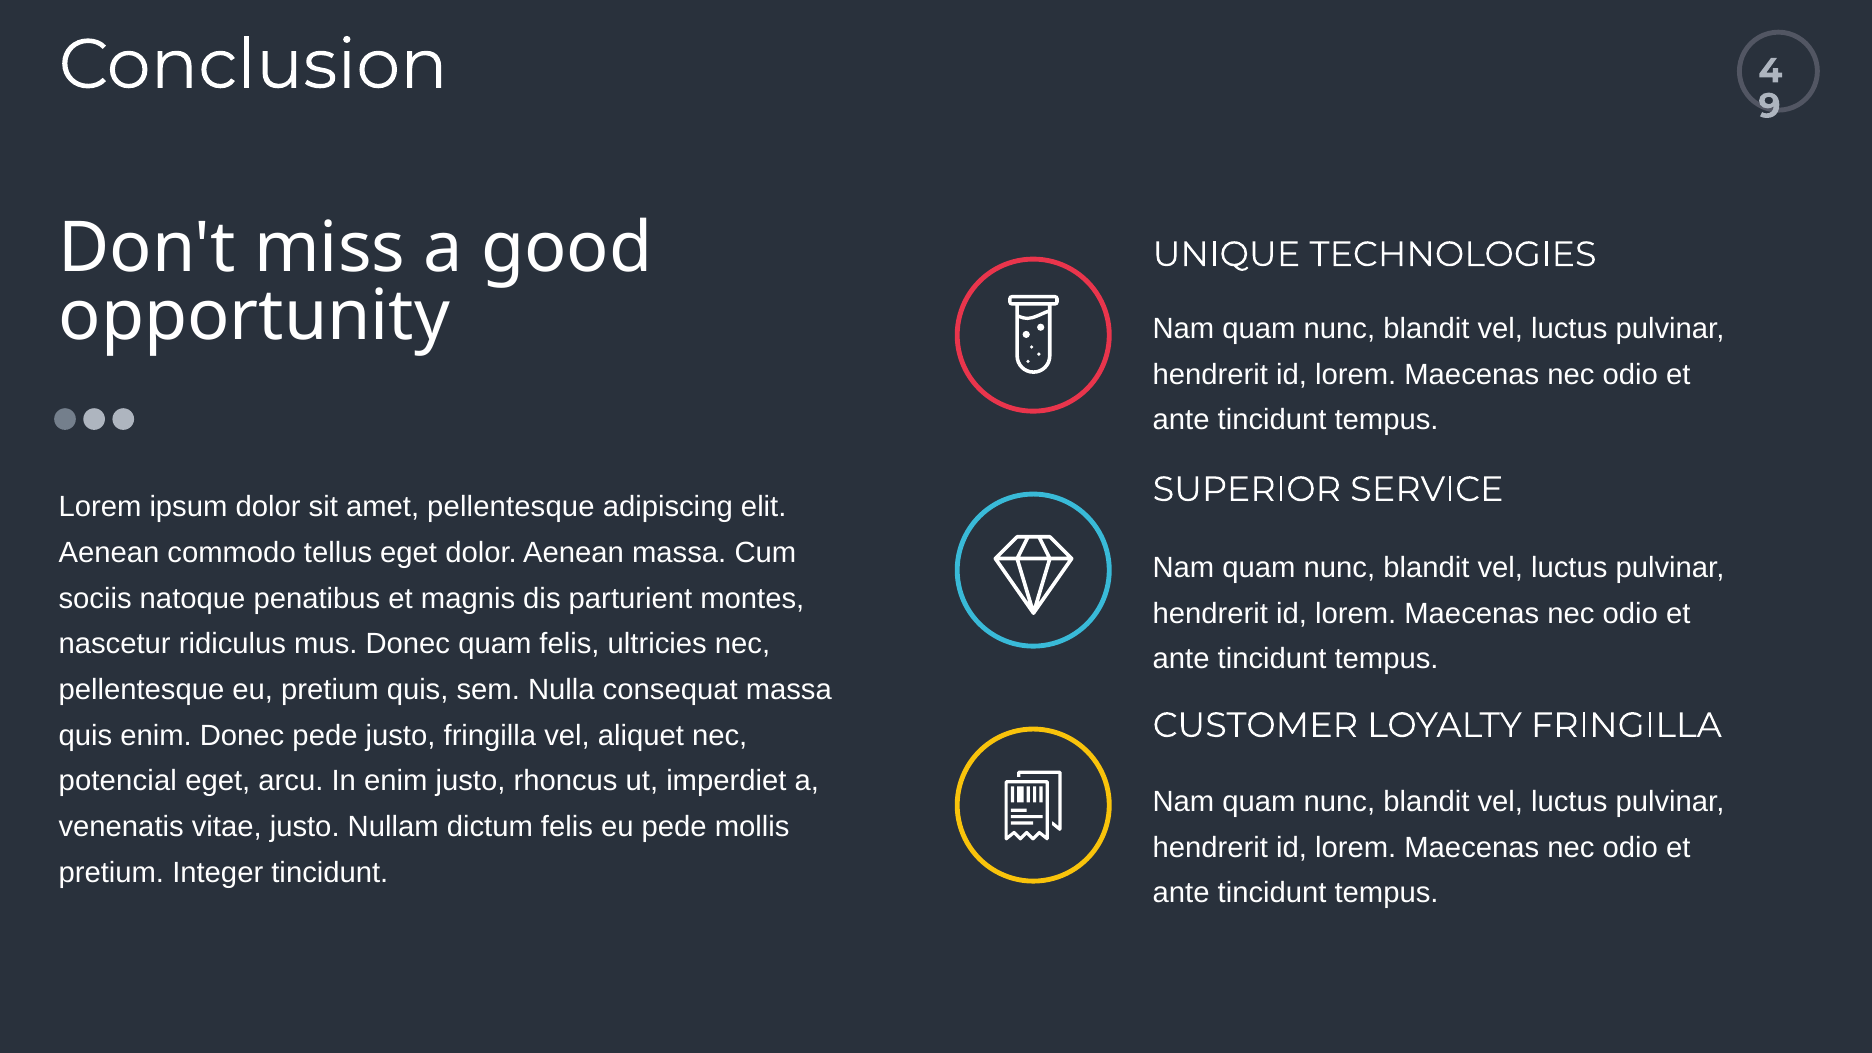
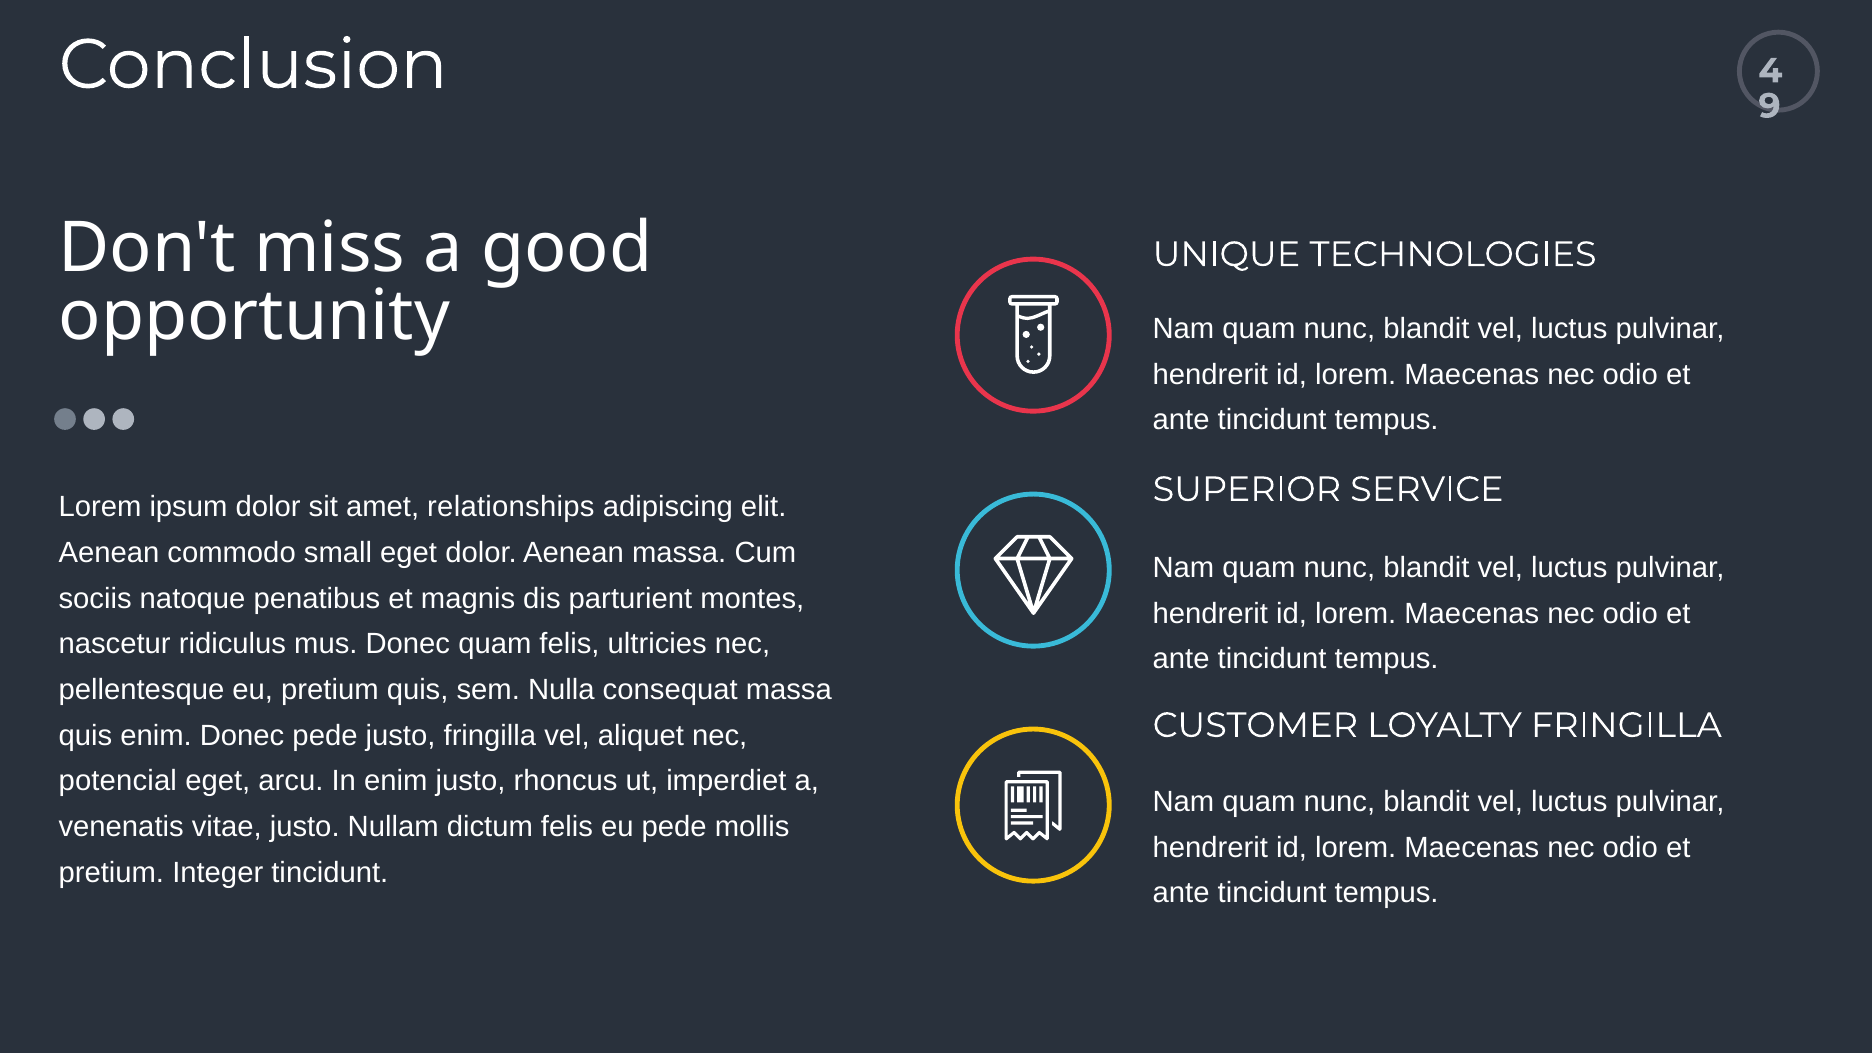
amet pellentesque: pellentesque -> relationships
tellus: tellus -> small
